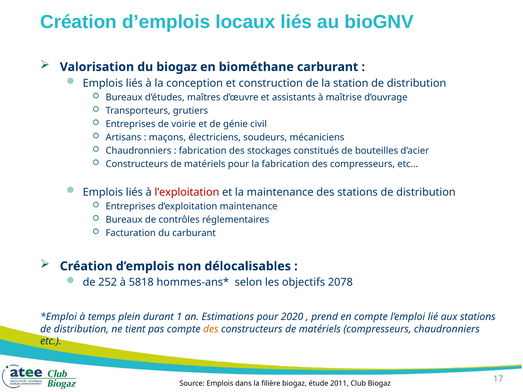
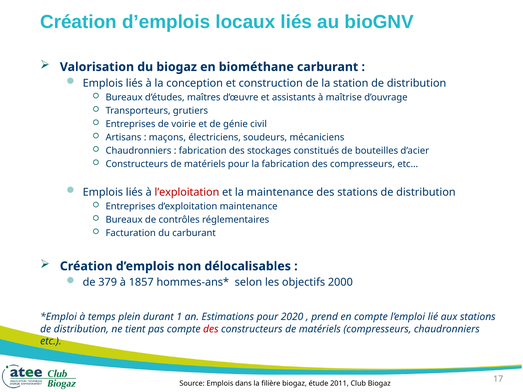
252: 252 -> 379
5818: 5818 -> 1857
2078: 2078 -> 2000
des at (211, 329) colour: orange -> red
